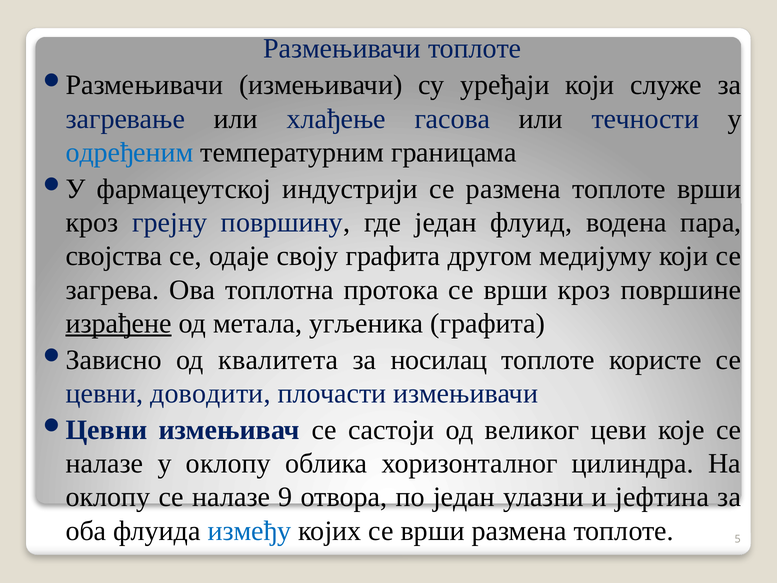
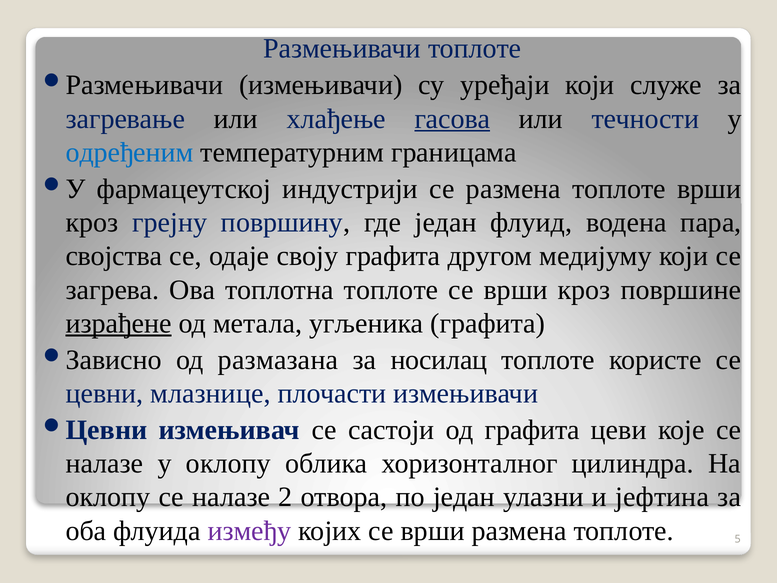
гасова underline: none -> present
топлотна протока: протока -> топлоте
квалитета: квалитета -> размазана
доводити: доводити -> млазнице
од великог: великог -> графита
9: 9 -> 2
између colour: blue -> purple
